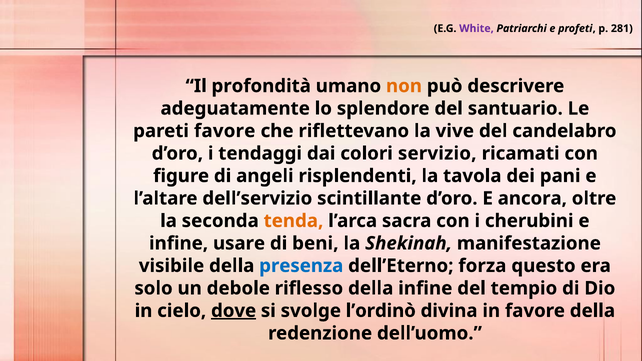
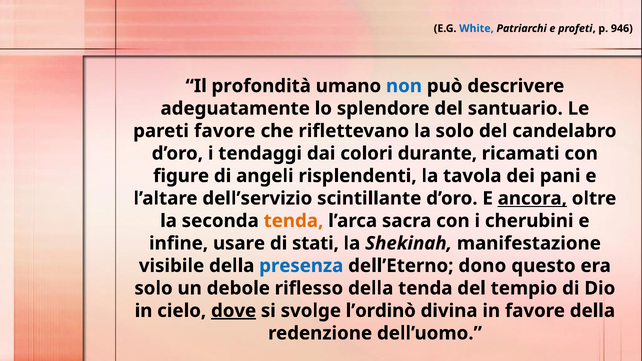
White colour: purple -> blue
281: 281 -> 946
non colour: orange -> blue
la vive: vive -> solo
servizio: servizio -> durante
ancora underline: none -> present
beni: beni -> stati
forza: forza -> dono
della infine: infine -> tenda
